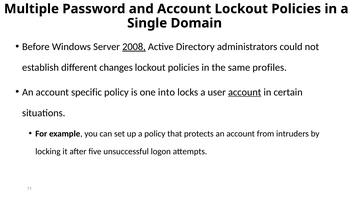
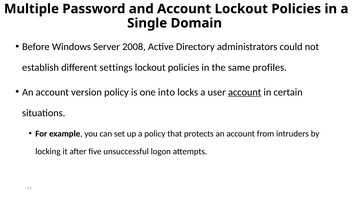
2008 underline: present -> none
changes: changes -> settings
specific: specific -> version
